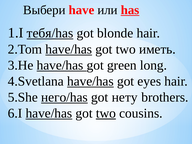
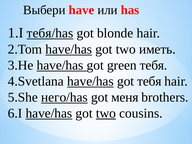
has underline: present -> none
green long: long -> тебя
got eyes: eyes -> тебя
нету: нету -> меня
